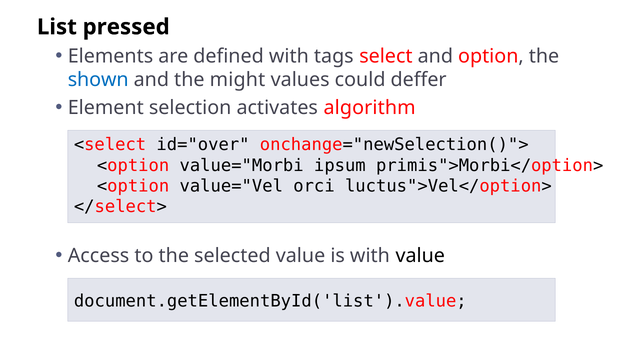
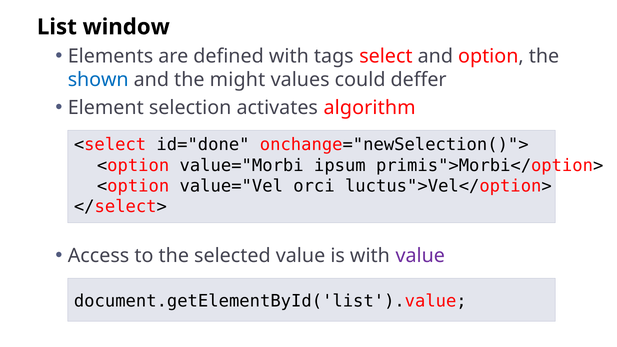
pressed: pressed -> window
id="over: id="over -> id="done
value at (420, 256) colour: black -> purple
